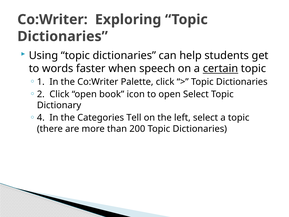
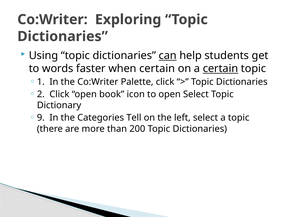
can underline: none -> present
when speech: speech -> certain
4: 4 -> 9
